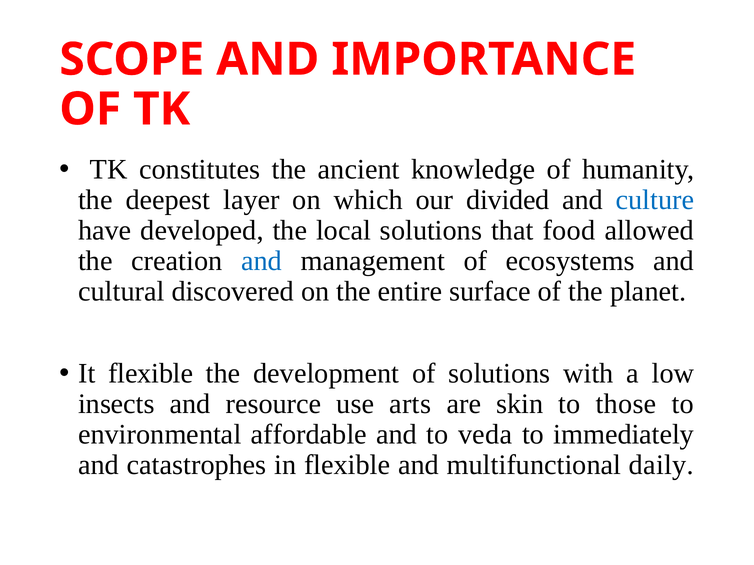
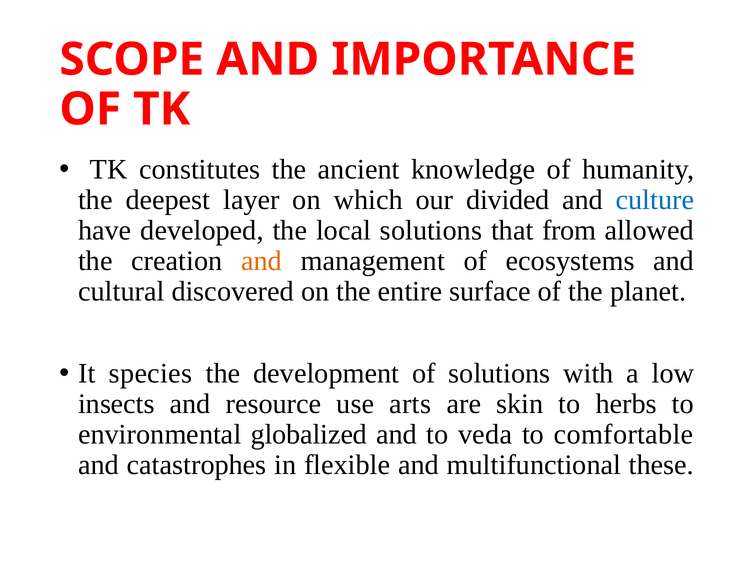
food: food -> from
and at (261, 261) colour: blue -> orange
It flexible: flexible -> species
those: those -> herbs
affordable: affordable -> globalized
immediately: immediately -> comfortable
daily: daily -> these
